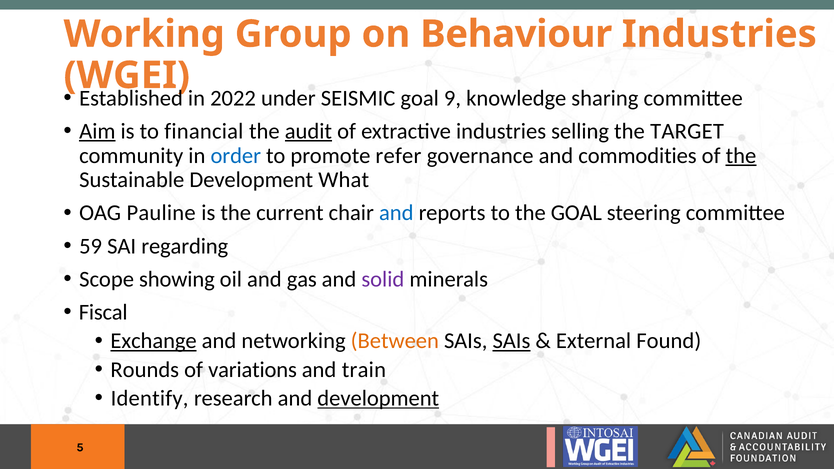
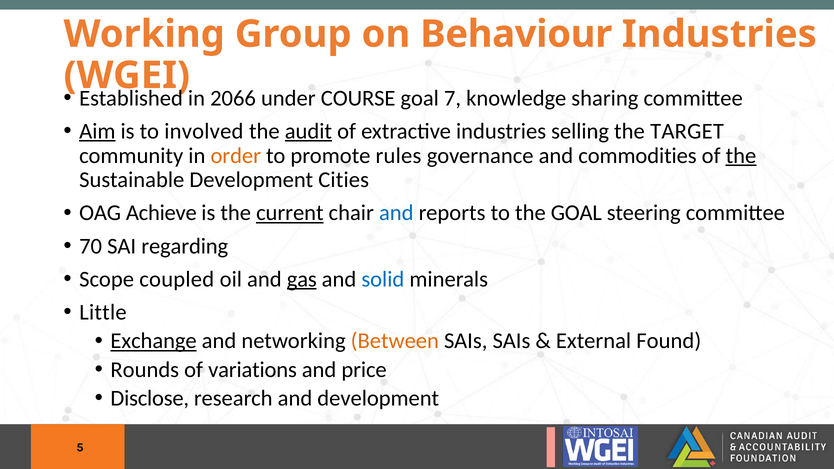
2022: 2022 -> 2066
SEISMIC: SEISMIC -> COURSE
9: 9 -> 7
financial: financial -> involved
order colour: blue -> orange
refer: refer -> rules
What: What -> Cities
Pauline: Pauline -> Achieve
current underline: none -> present
59: 59 -> 70
showing: showing -> coupled
gas underline: none -> present
solid colour: purple -> blue
Fiscal: Fiscal -> Little
SAIs at (511, 341) underline: present -> none
train: train -> price
Identify: Identify -> Disclose
development at (378, 398) underline: present -> none
